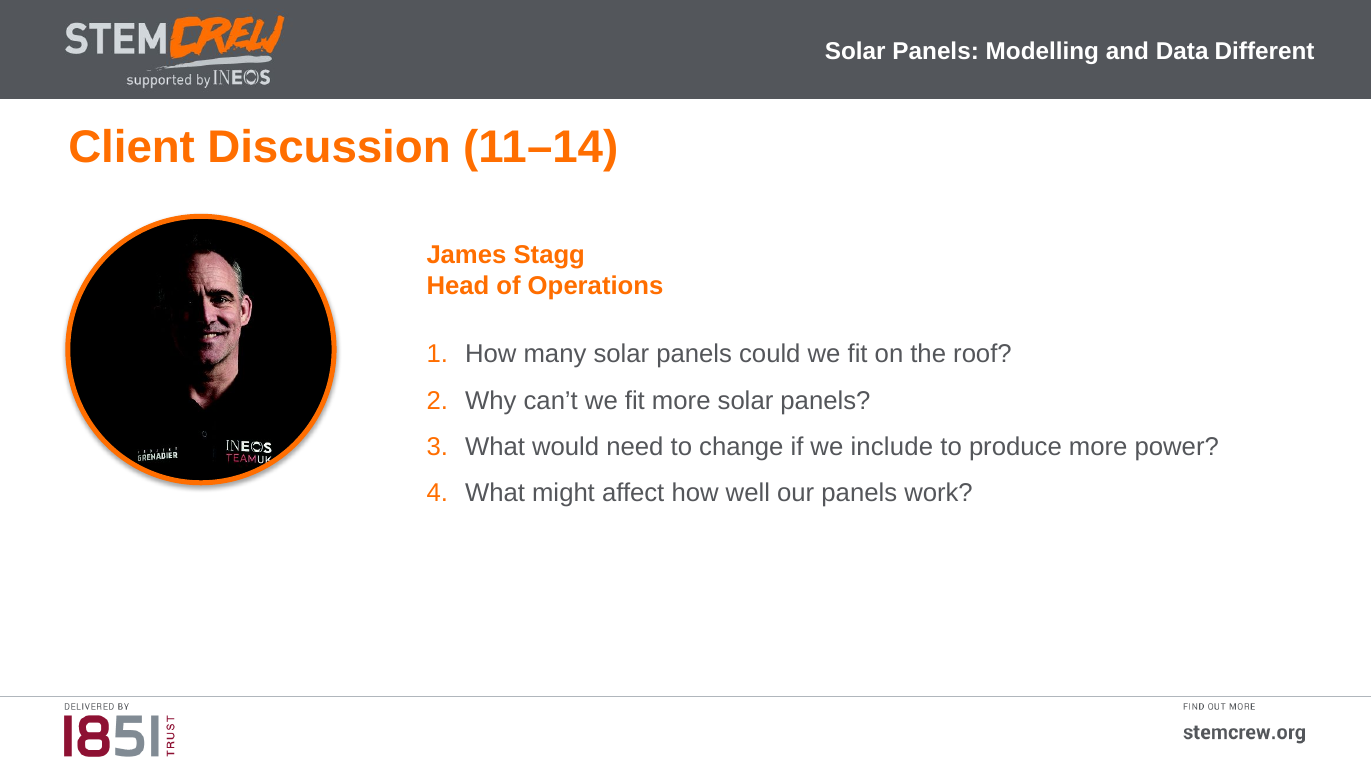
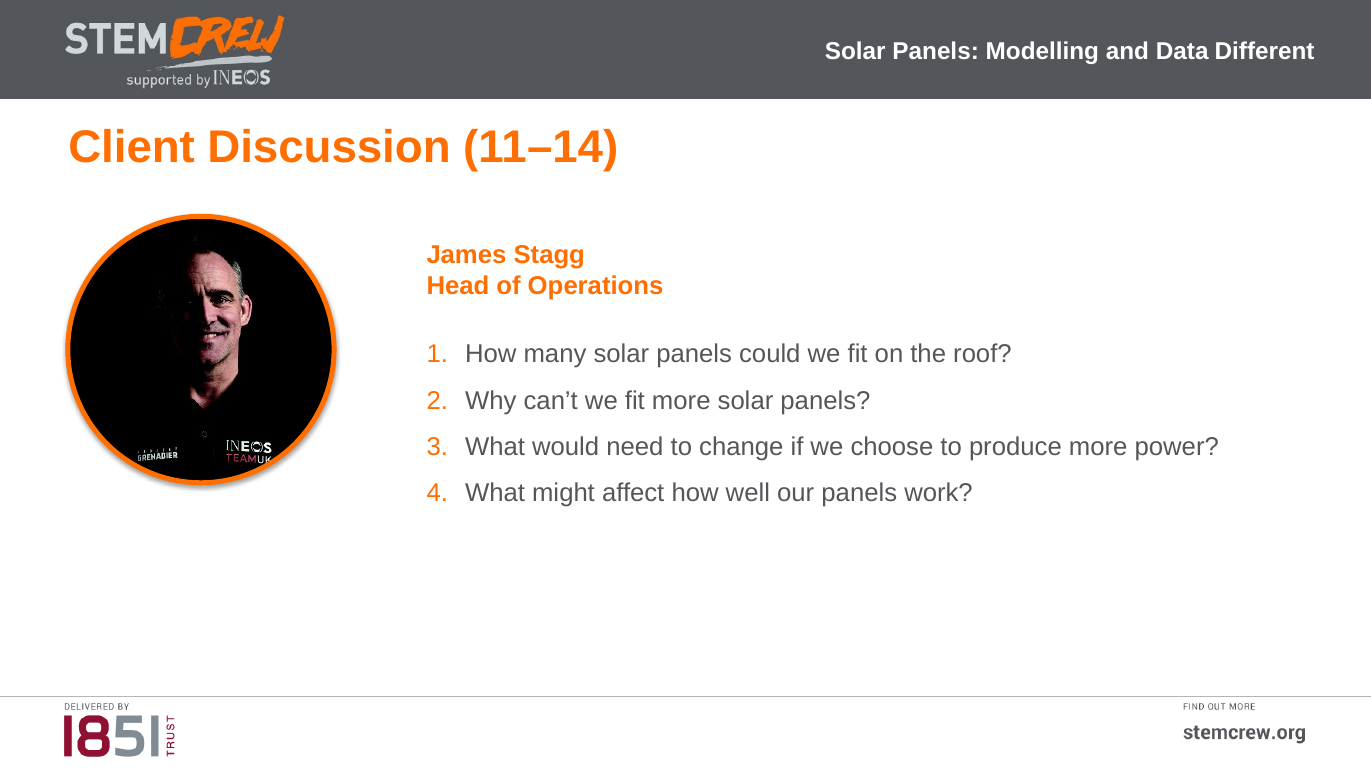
include: include -> choose
